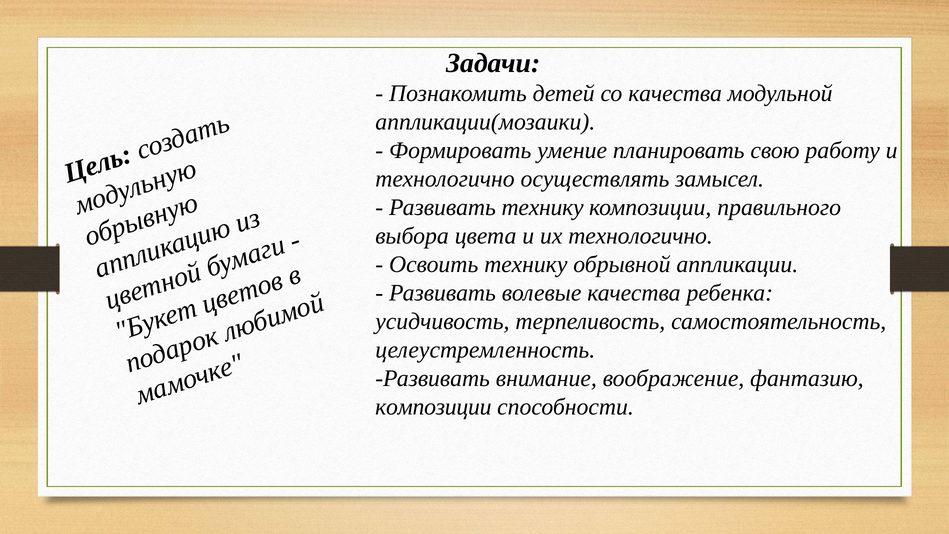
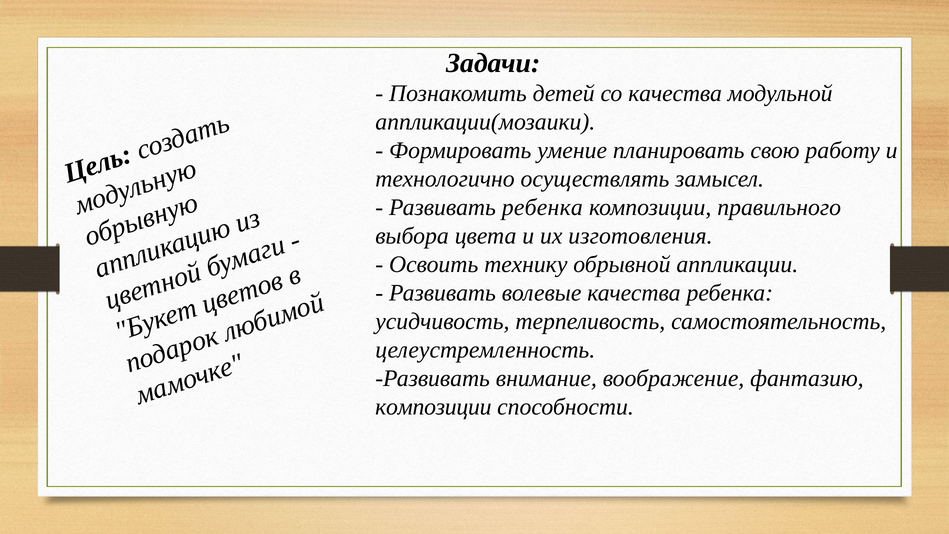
Развивать технику: технику -> ребенка
их технологично: технологично -> изготовления
